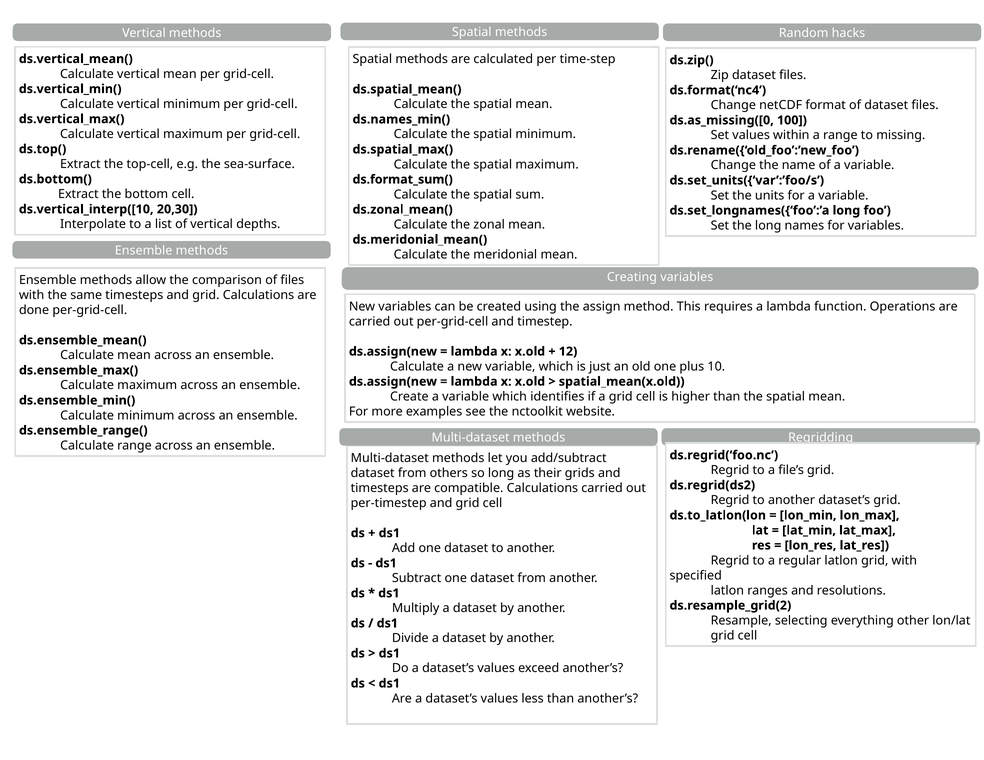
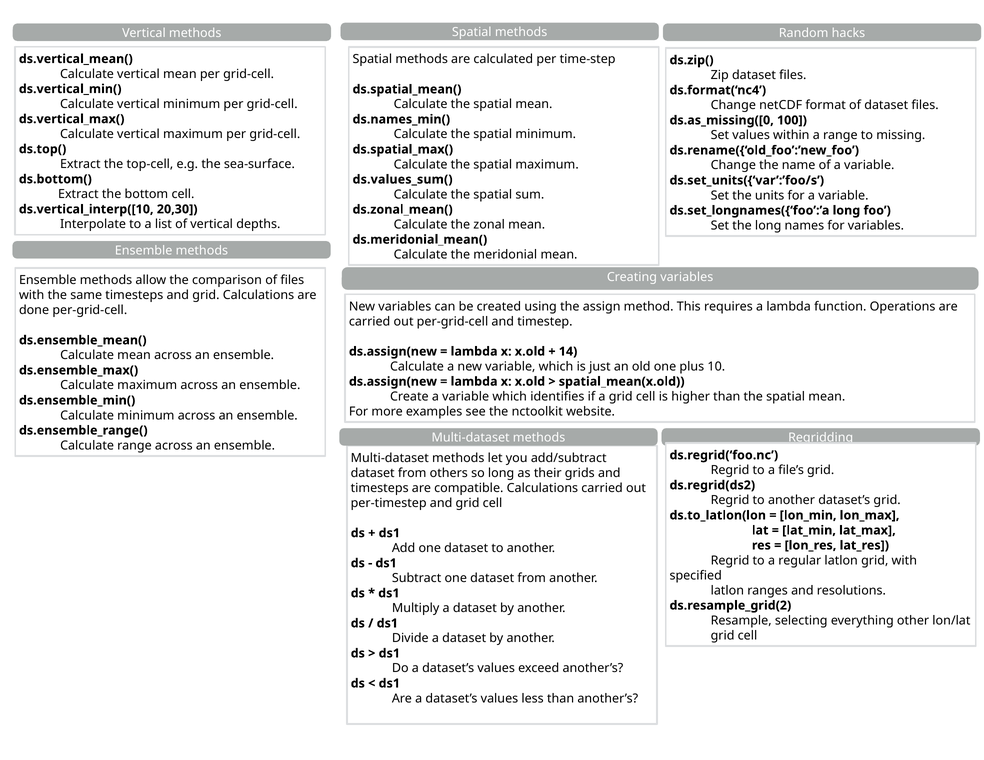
ds.format_sum(: ds.format_sum( -> ds.values_sum(
12: 12 -> 14
